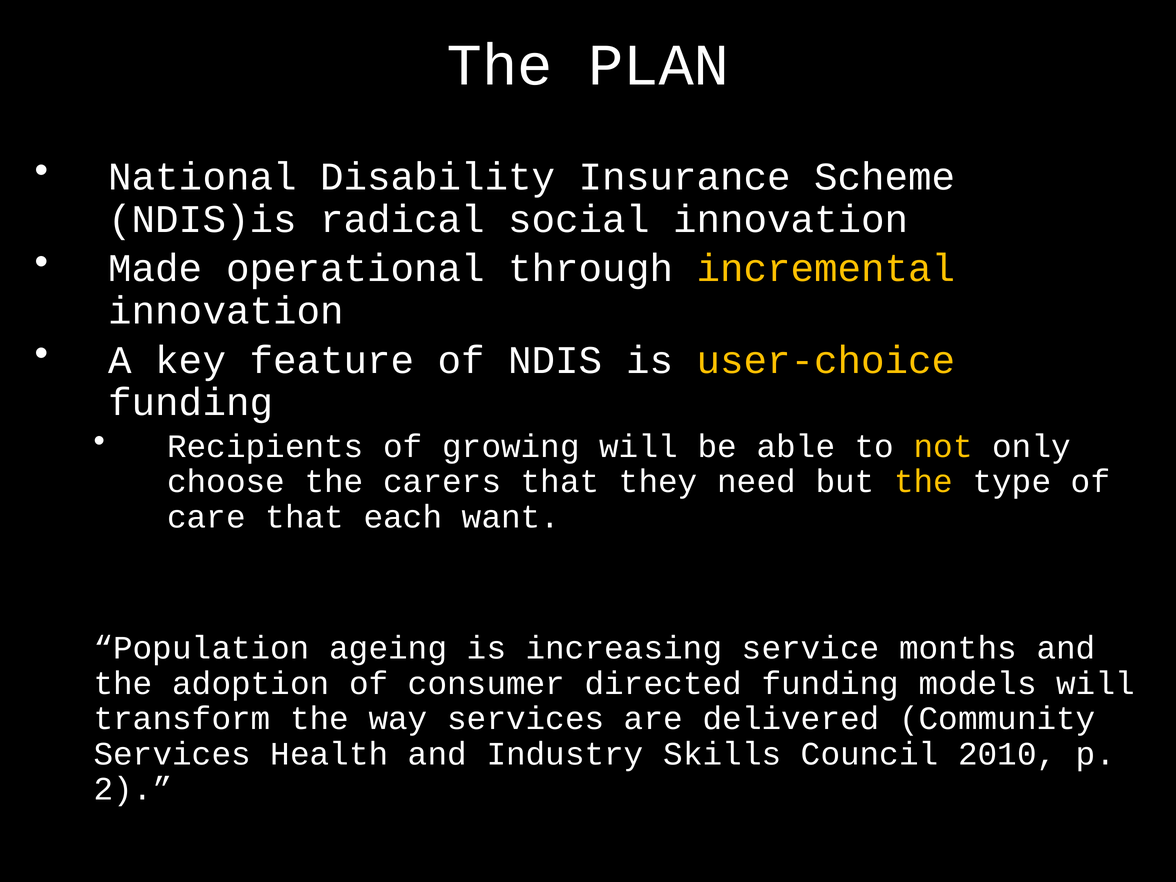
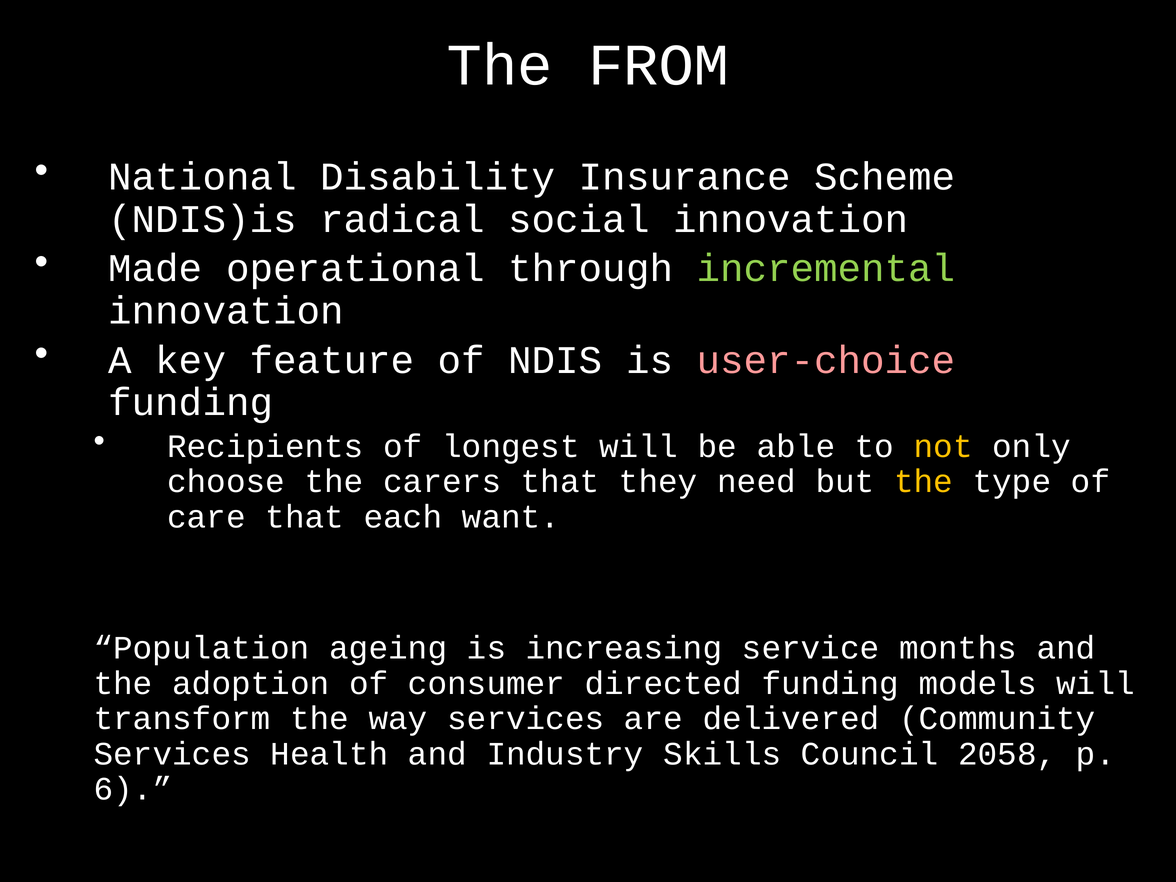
PLAN: PLAN -> FROM
incremental colour: yellow -> light green
user-choice colour: yellow -> pink
growing: growing -> longest
2010: 2010 -> 2058
2: 2 -> 6
